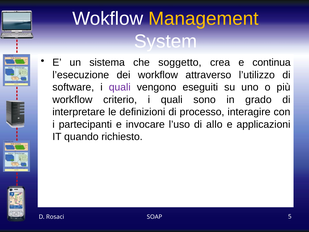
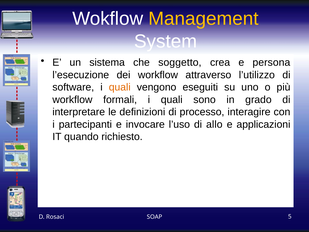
continua: continua -> persona
quali at (120, 87) colour: purple -> orange
criterio: criterio -> formali
